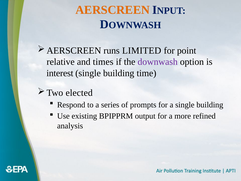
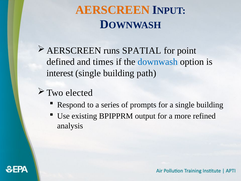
LIMITED: LIMITED -> SPATIAL
relative: relative -> defined
downwash colour: purple -> blue
time: time -> path
